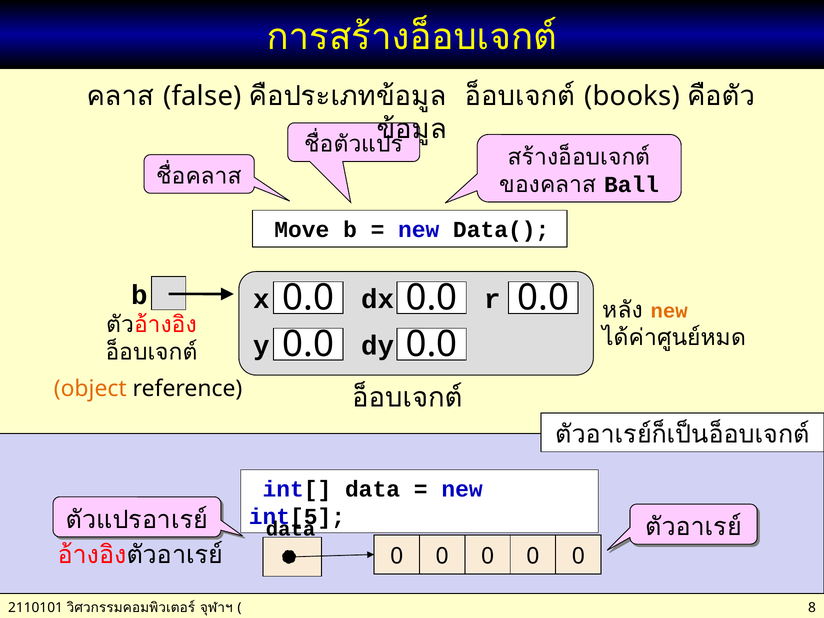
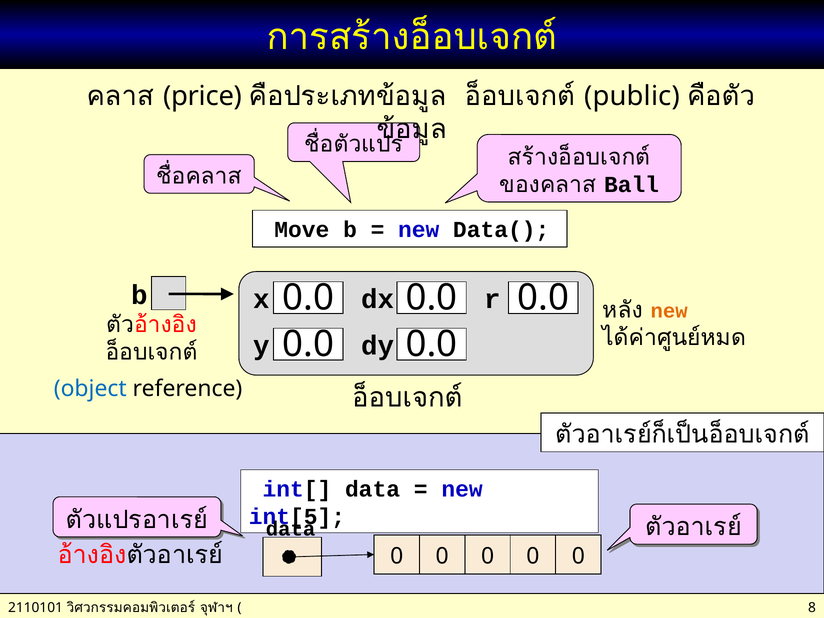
false: false -> price
books: books -> public
object colour: orange -> blue
